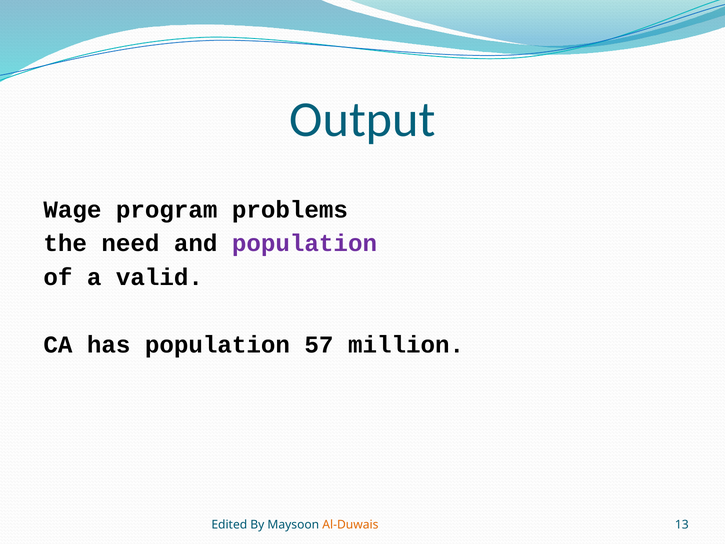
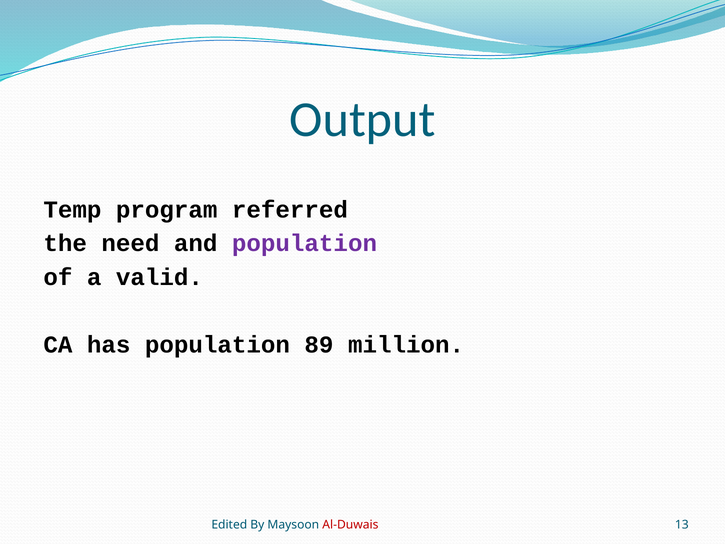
Wage: Wage -> Temp
problems: problems -> referred
57: 57 -> 89
Al-Duwais colour: orange -> red
